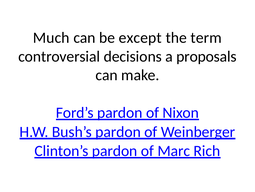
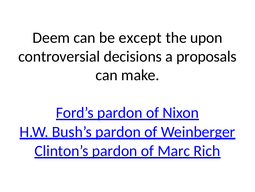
Much: Much -> Deem
term: term -> upon
